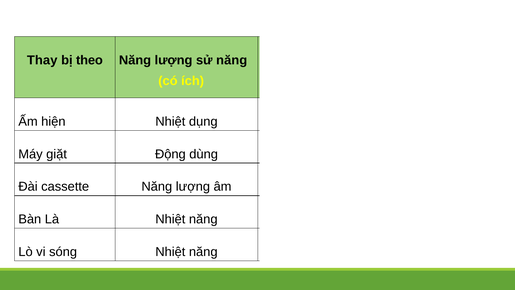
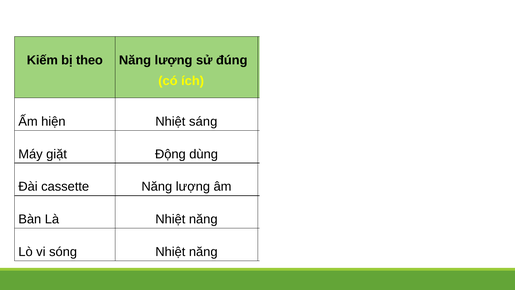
Thay: Thay -> Kiếm
sử năng: năng -> đúng
dụng: dụng -> sáng
